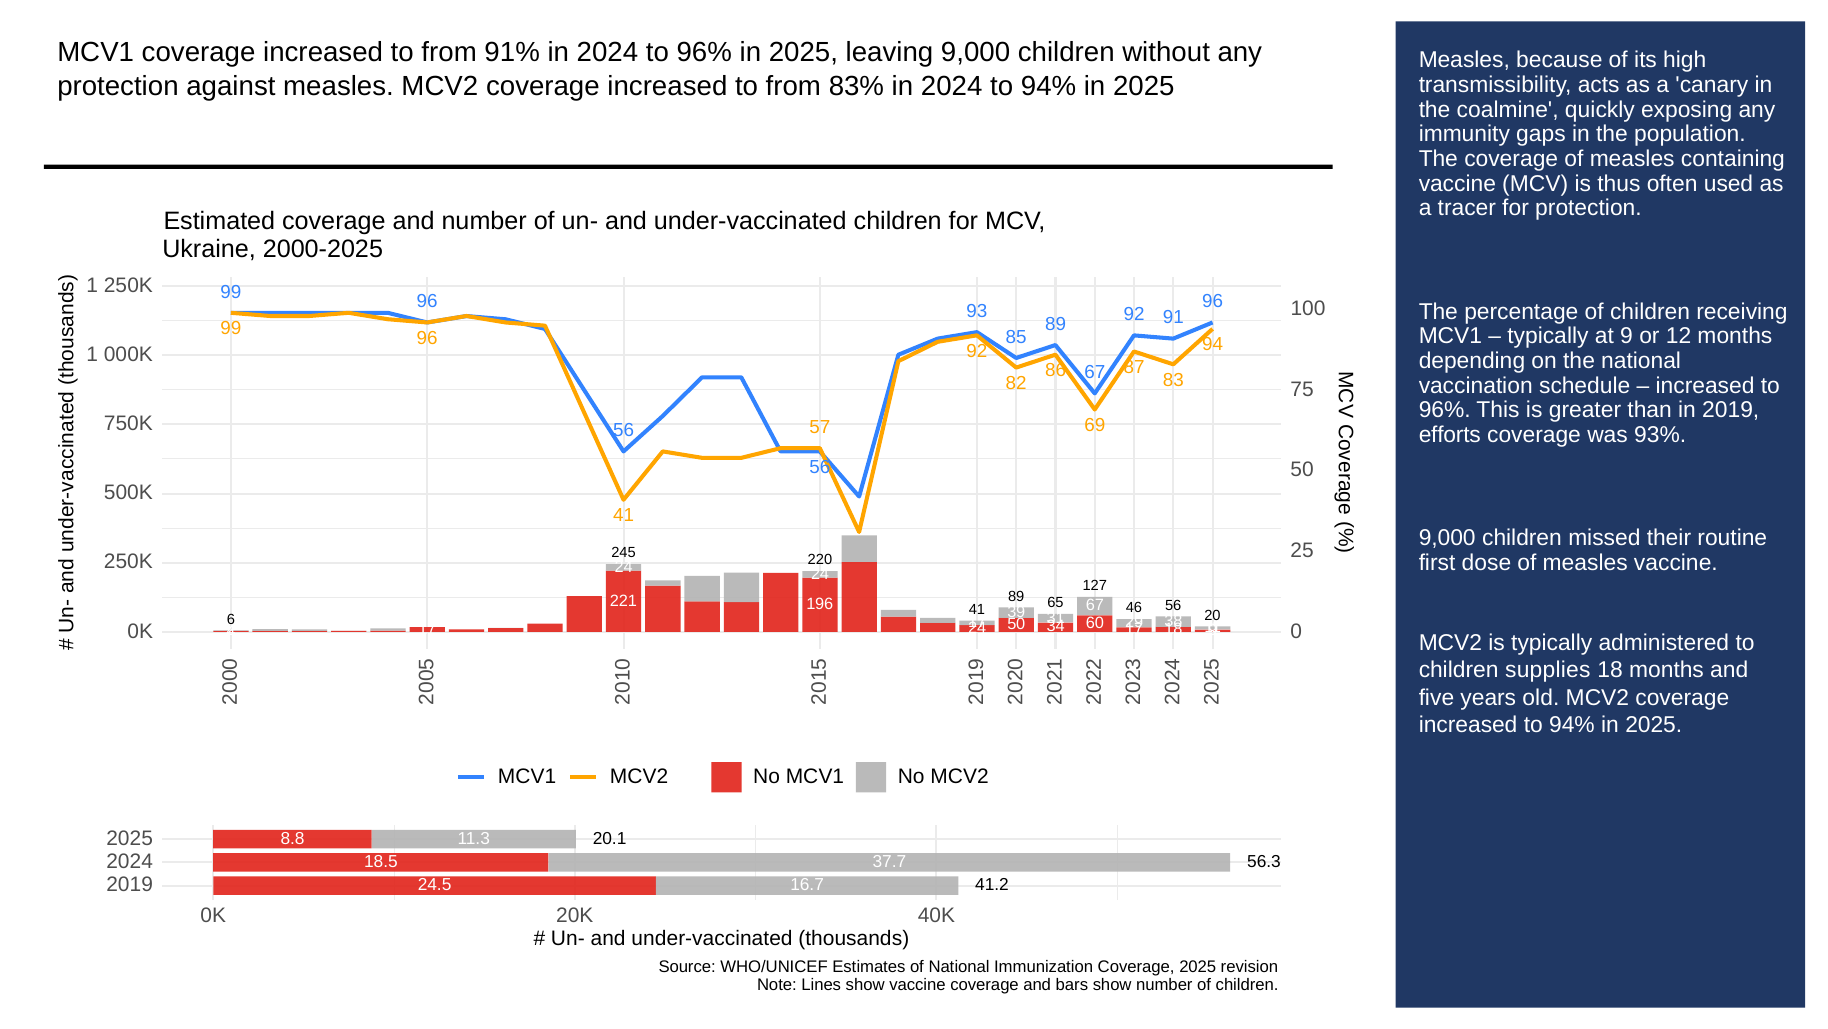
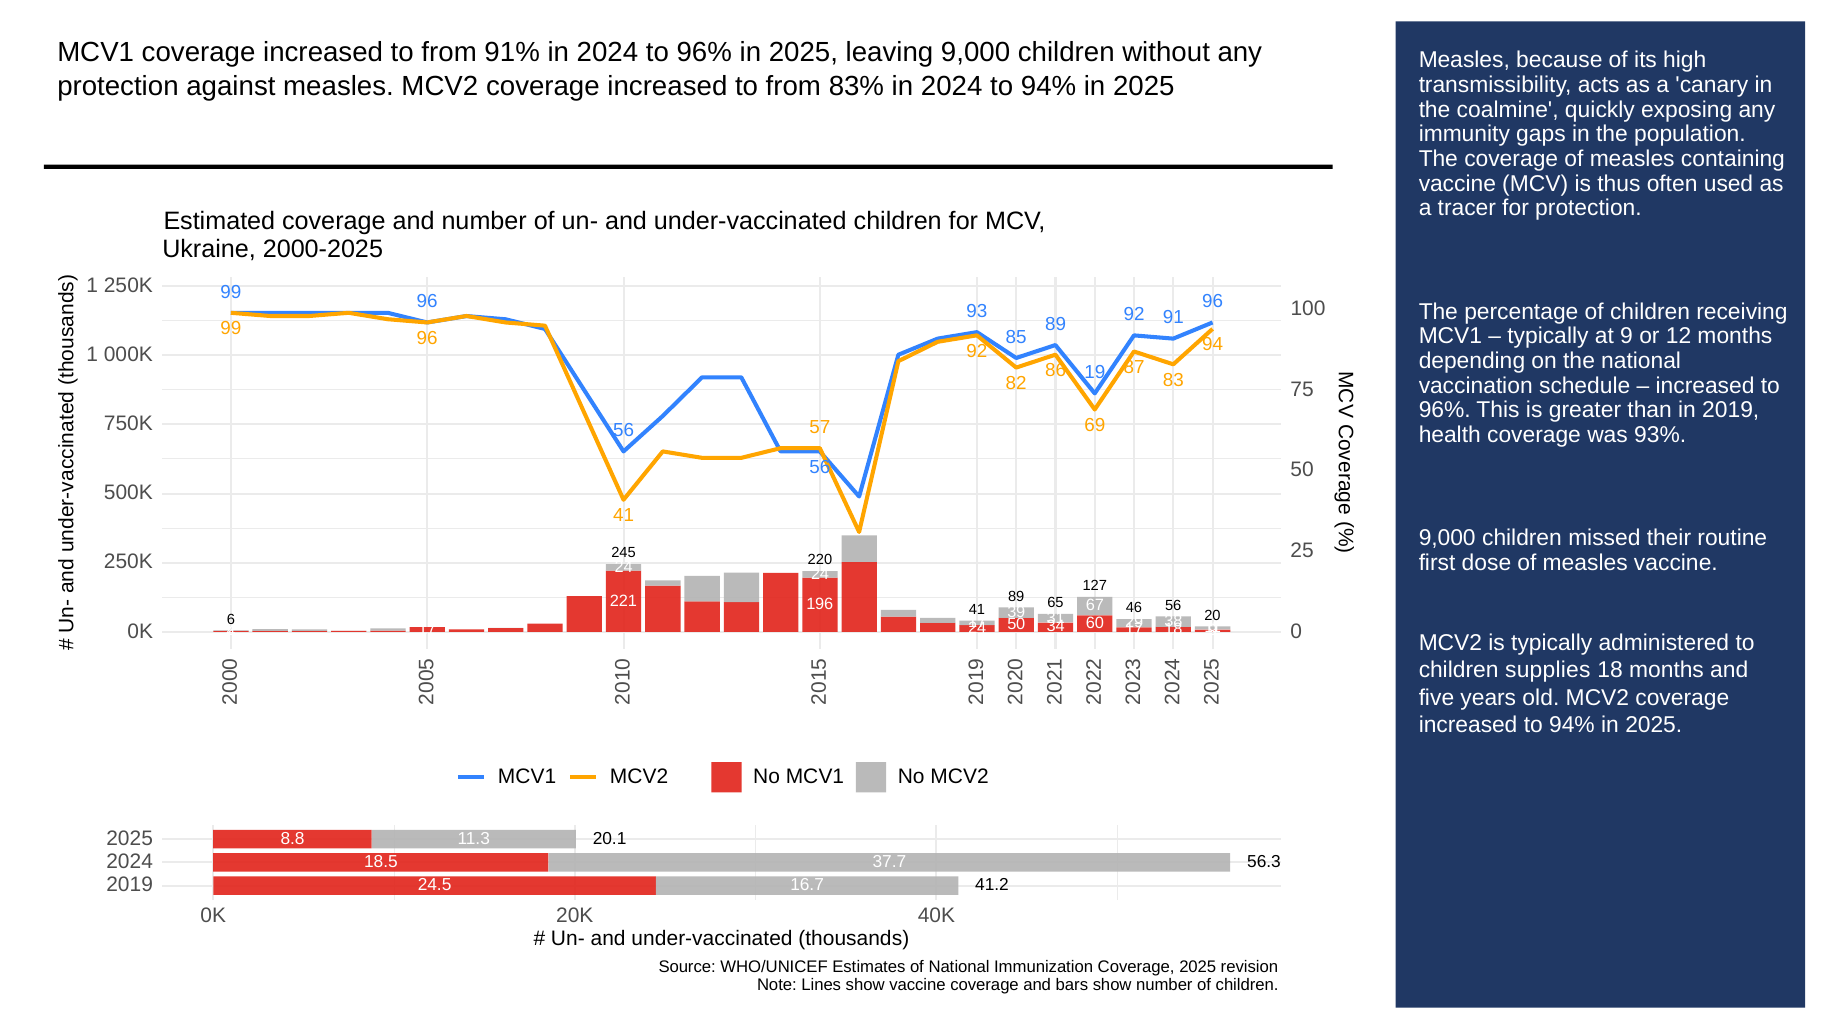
86 67: 67 -> 19
efforts: efforts -> health
